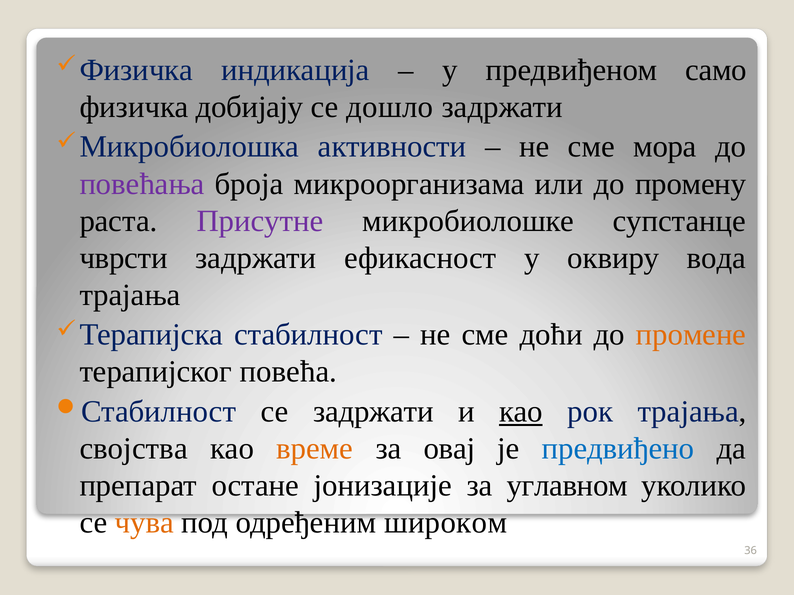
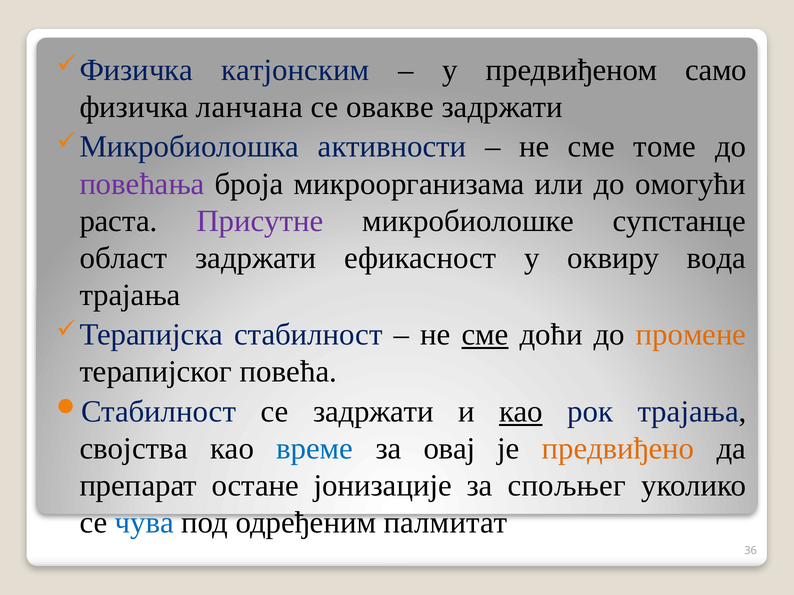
индикација: индикација -> катјонским
добијају: добијају -> ланчана
дошло: дошло -> овакве
мора: мора -> томе
промену: промену -> омогући
чврсти: чврсти -> област
сме at (485, 335) underline: none -> present
време colour: orange -> blue
предвиђено colour: blue -> orange
углавном: углавном -> спољњег
чува colour: orange -> blue
широком: широком -> палмитат
